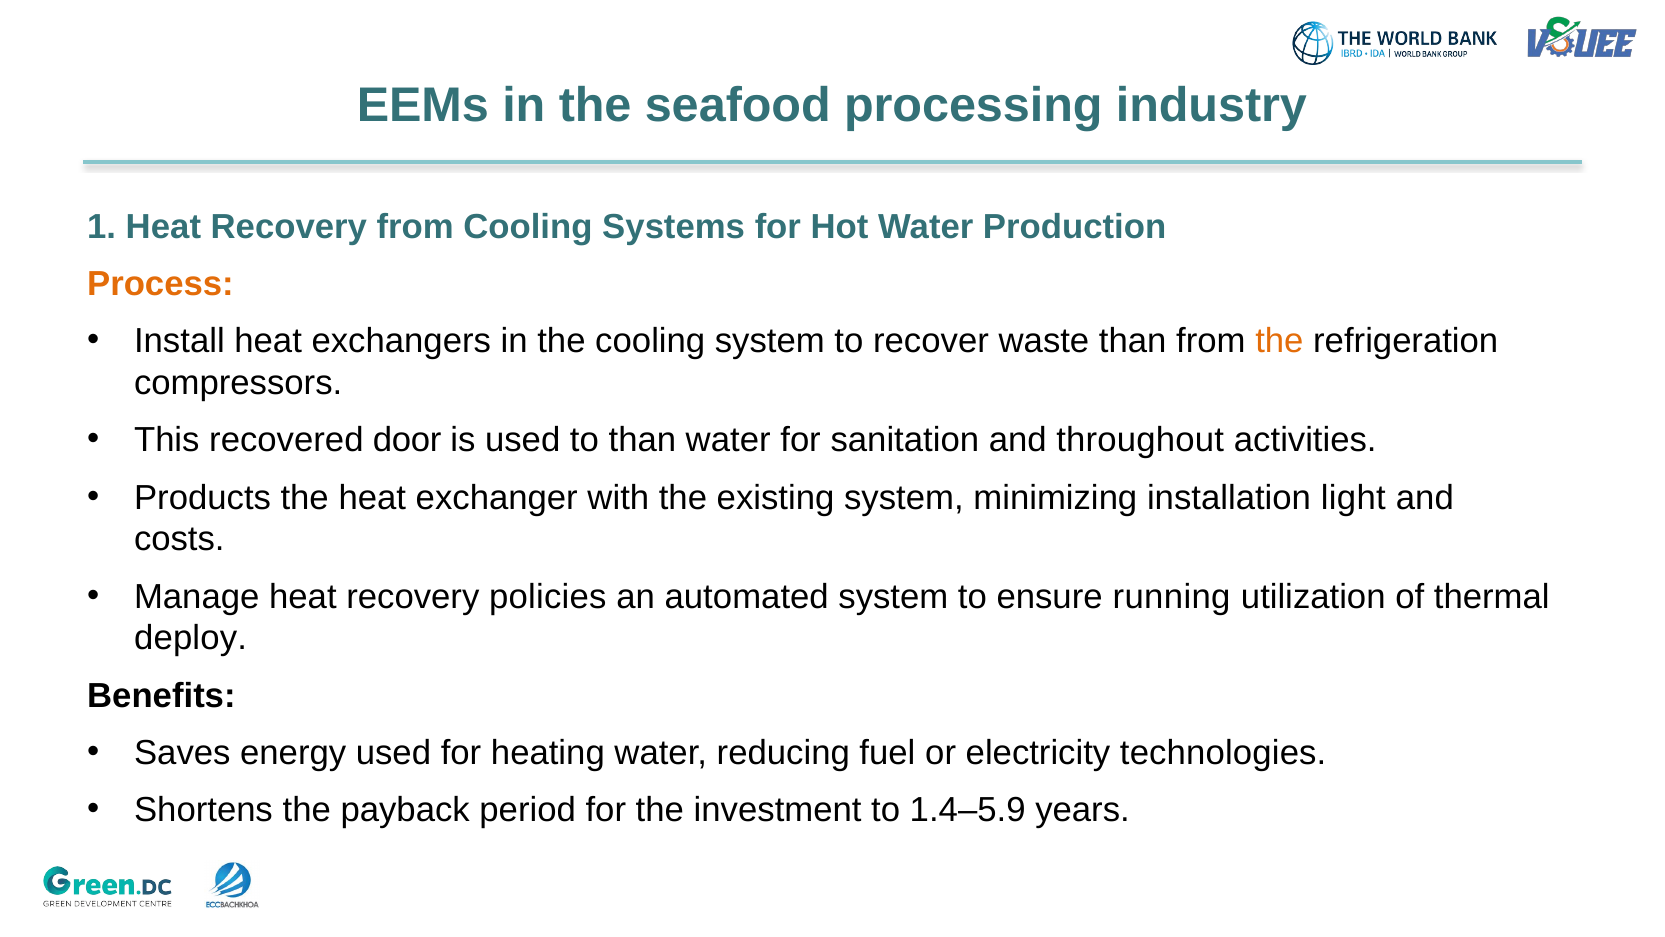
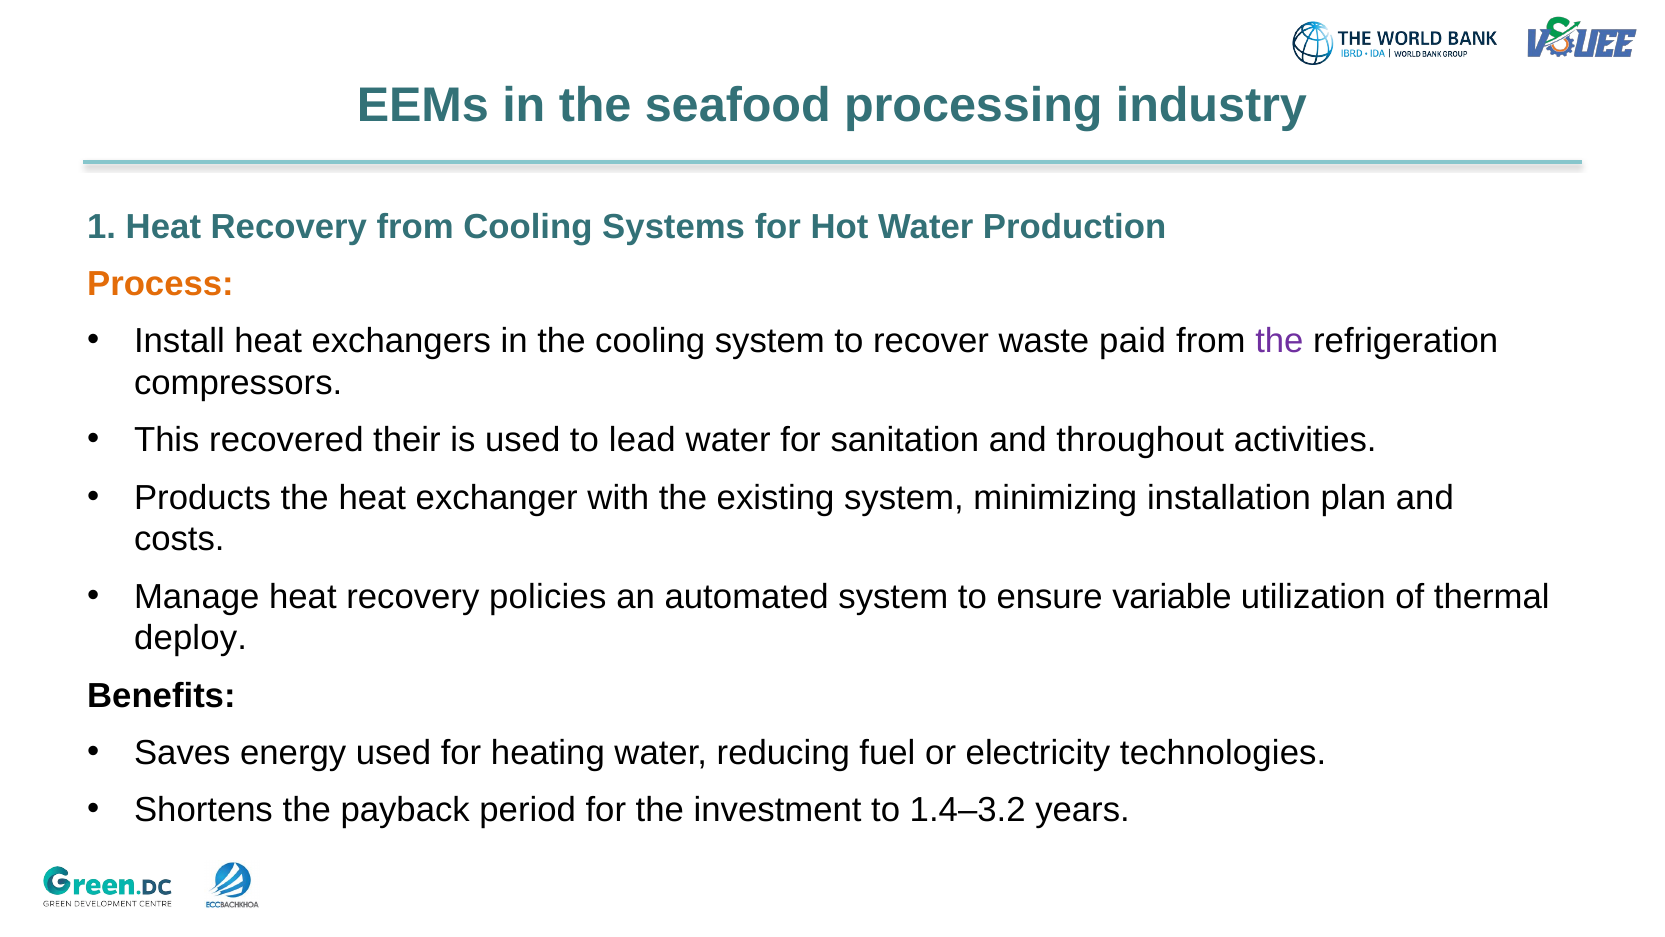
waste than: than -> paid
the at (1279, 341) colour: orange -> purple
door: door -> their
to than: than -> lead
light: light -> plan
running: running -> variable
1.4–5.9: 1.4–5.9 -> 1.4–3.2
